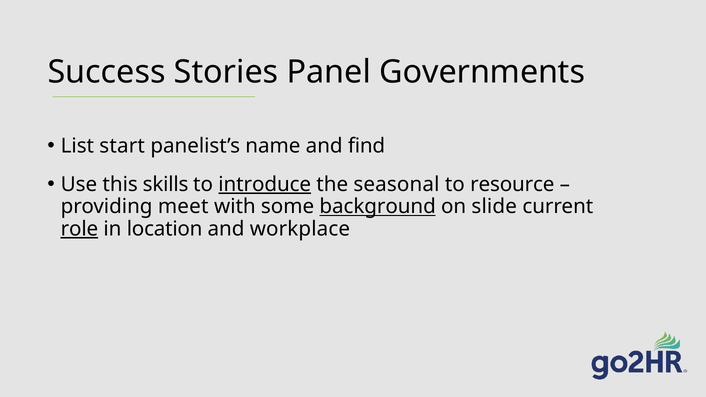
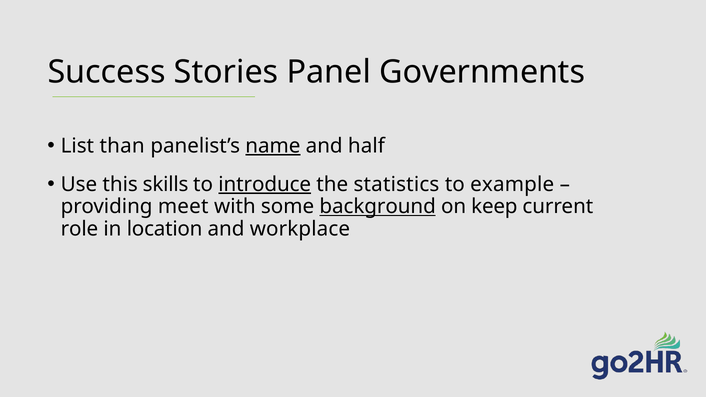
start: start -> than
name underline: none -> present
find: find -> half
seasonal: seasonal -> statistics
resource: resource -> example
slide: slide -> keep
role underline: present -> none
